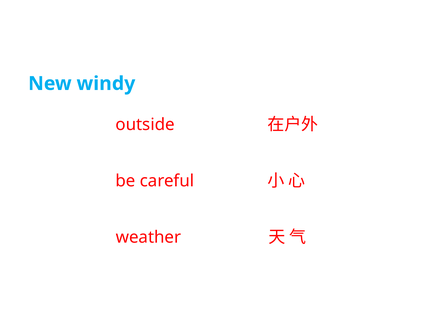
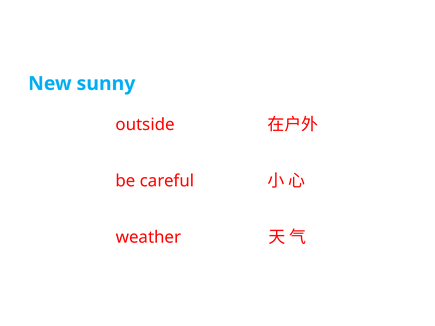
windy: windy -> sunny
